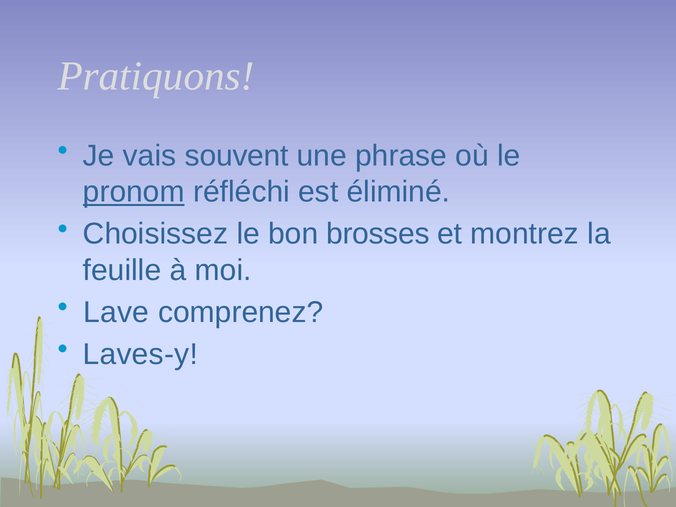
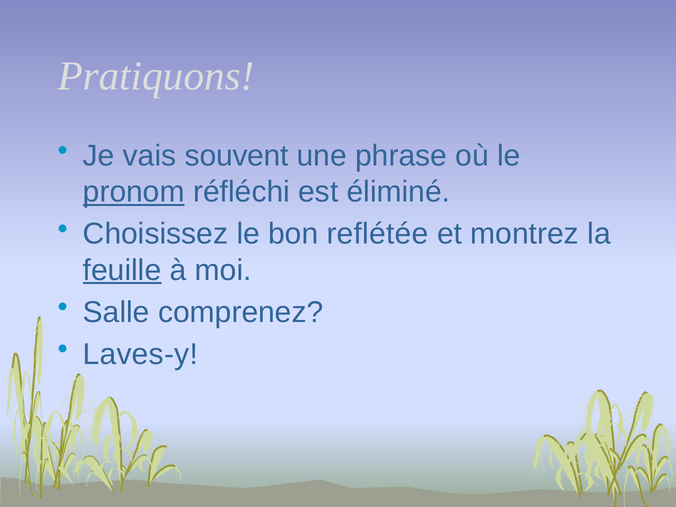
brosses: brosses -> reflétée
feuille underline: none -> present
Lave: Lave -> Salle
